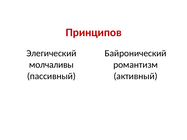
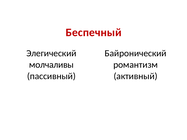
Принципов: Принципов -> Беспечный
